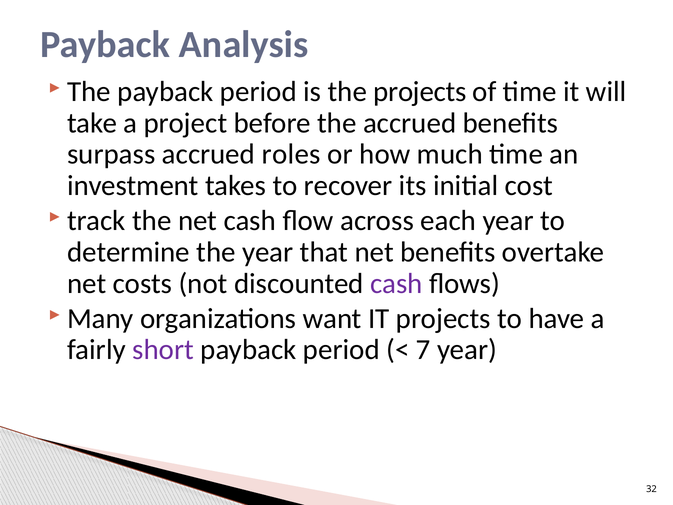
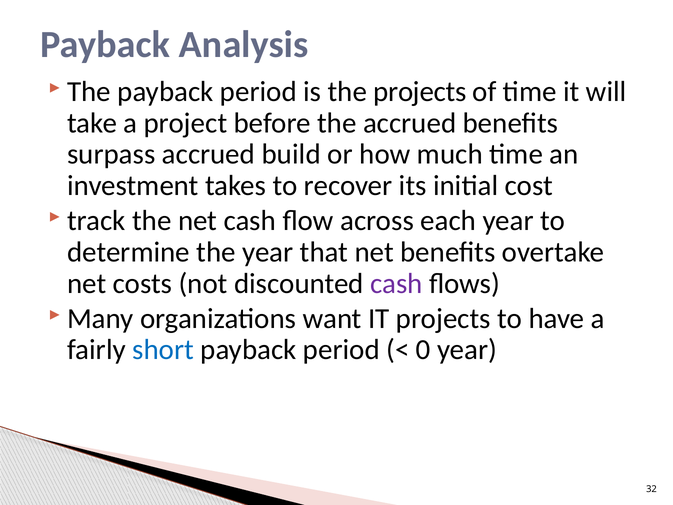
roles: roles -> build
short colour: purple -> blue
7: 7 -> 0
